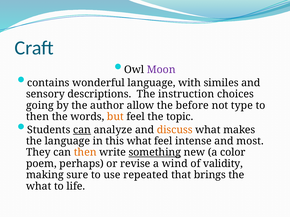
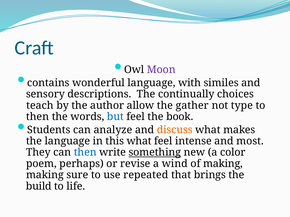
instruction: instruction -> continually
going: going -> teach
before: before -> gather
but colour: orange -> blue
topic: topic -> book
can at (82, 130) underline: present -> none
then at (85, 153) colour: orange -> blue
of validity: validity -> making
what at (39, 187): what -> build
